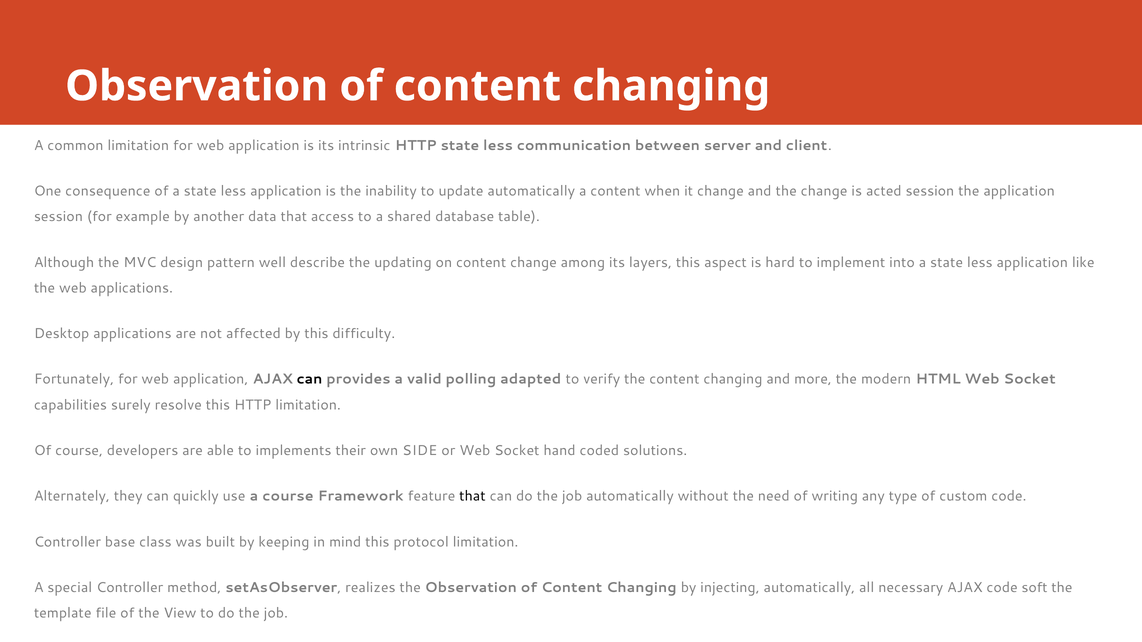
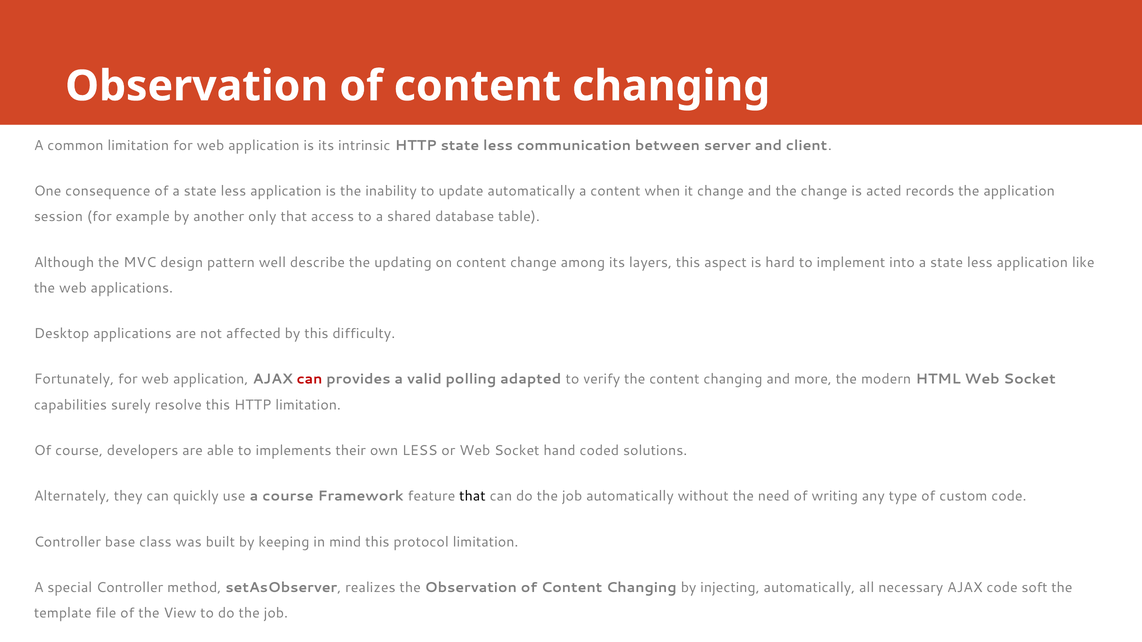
acted session: session -> records
data: data -> only
can at (309, 379) colour: black -> red
own SIDE: SIDE -> LESS
